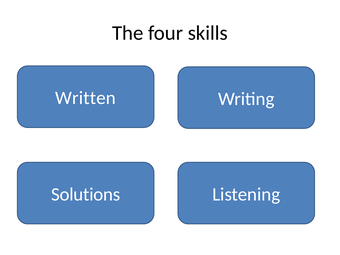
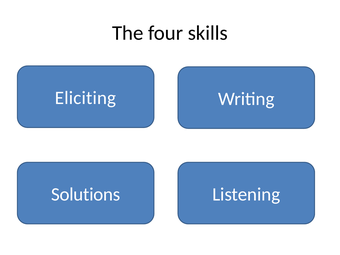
Written: Written -> Eliciting
